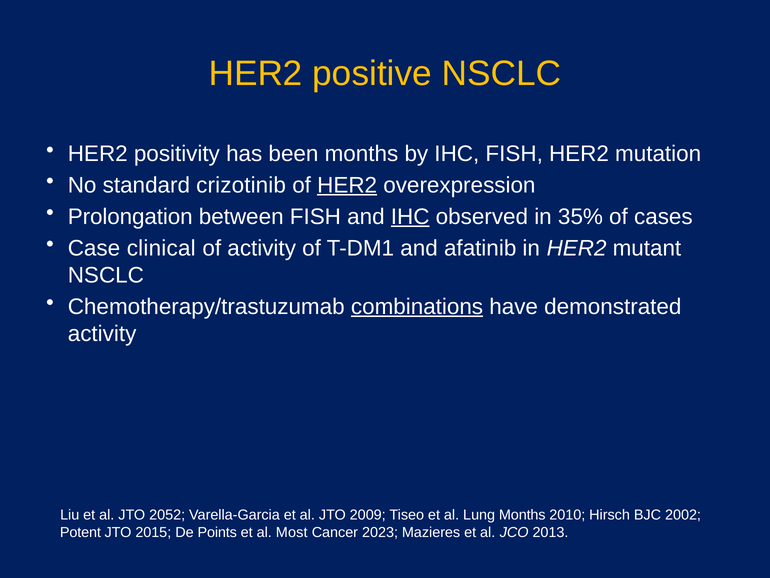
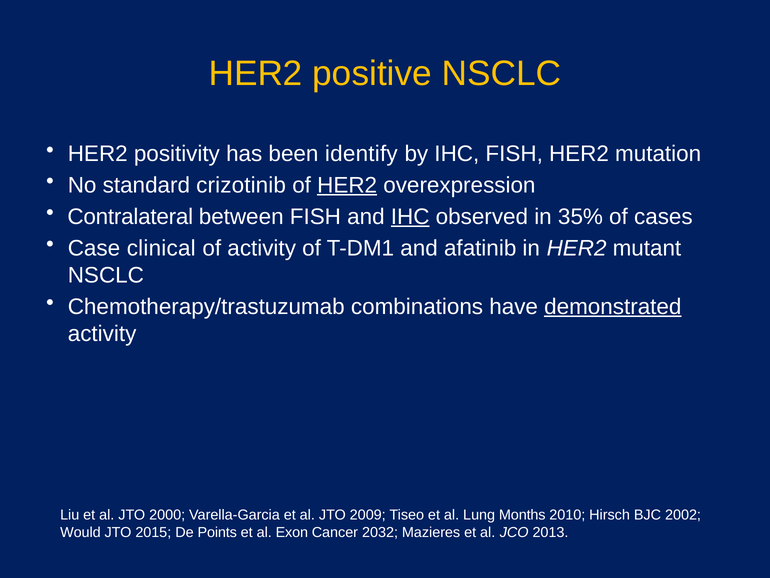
been months: months -> identify
Prolongation: Prolongation -> Contralateral
combinations underline: present -> none
demonstrated underline: none -> present
2052: 2052 -> 2000
Potent: Potent -> Would
Most: Most -> Exon
2023: 2023 -> 2032
